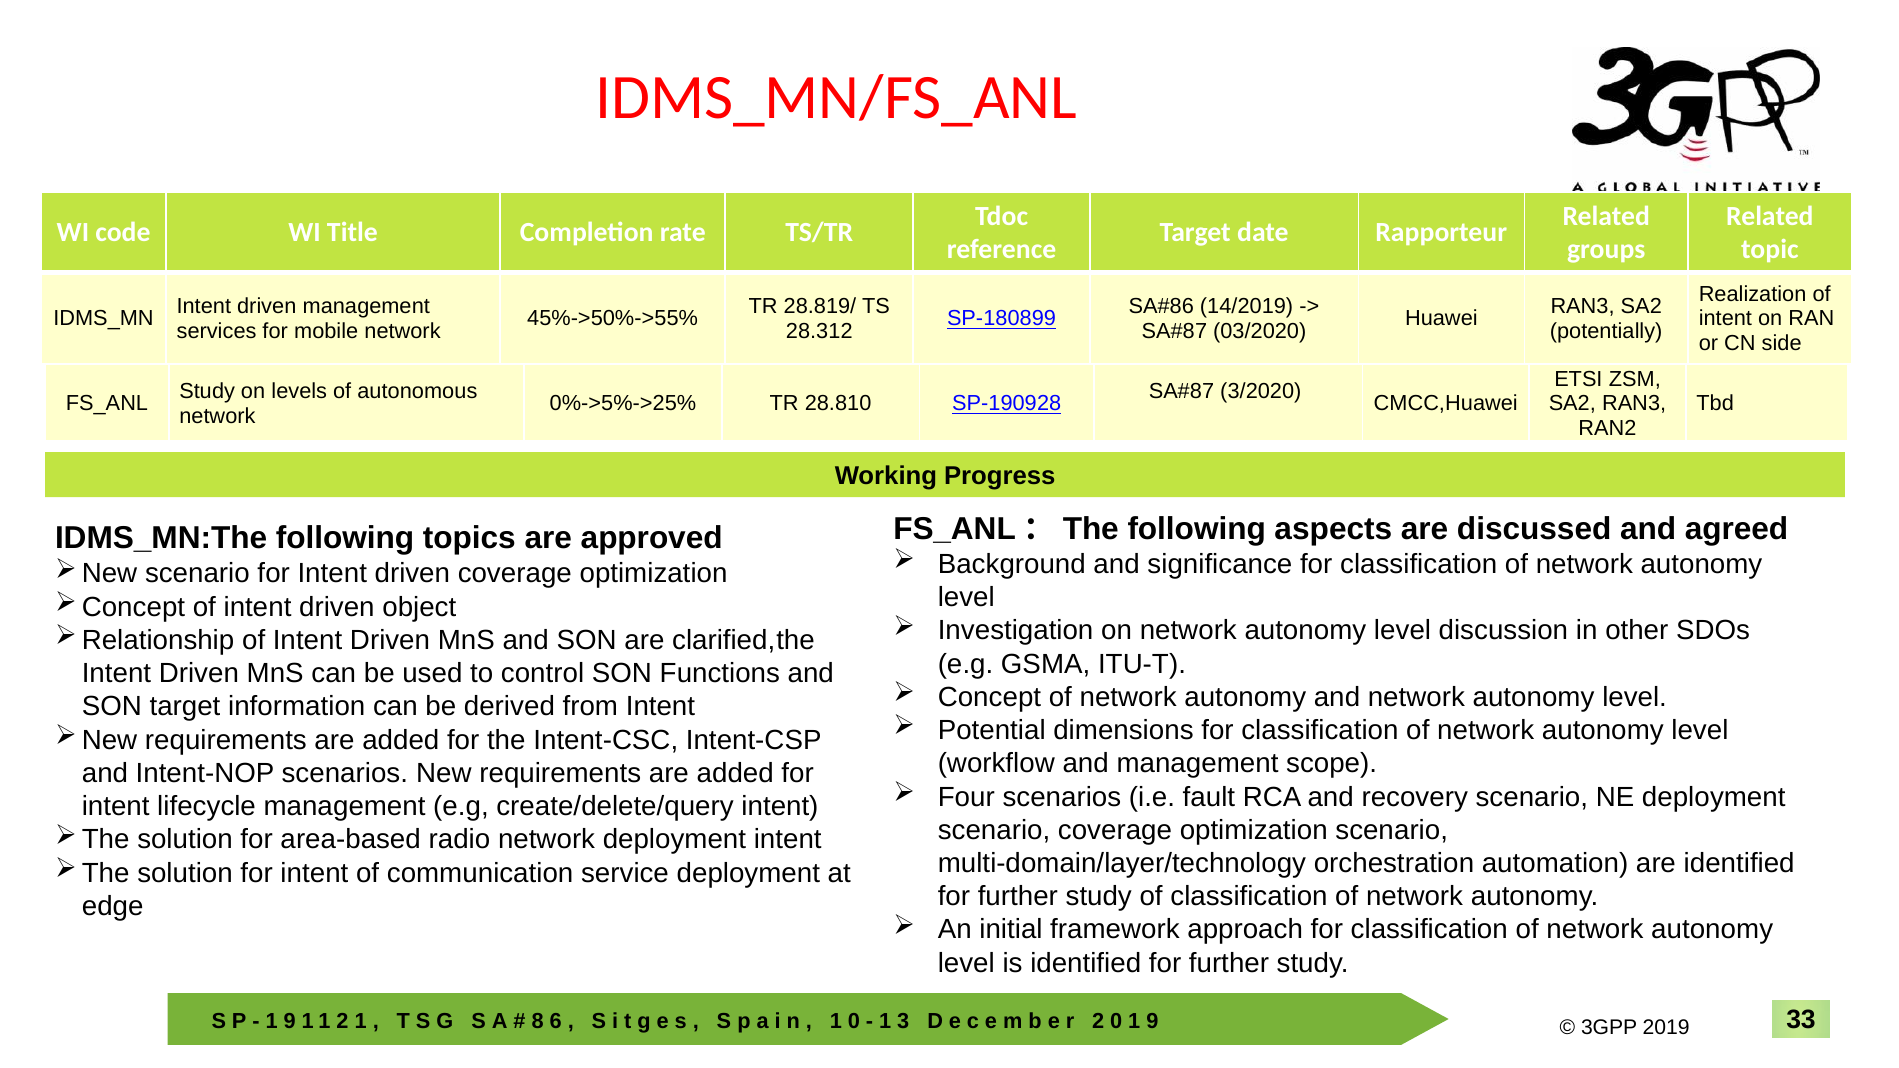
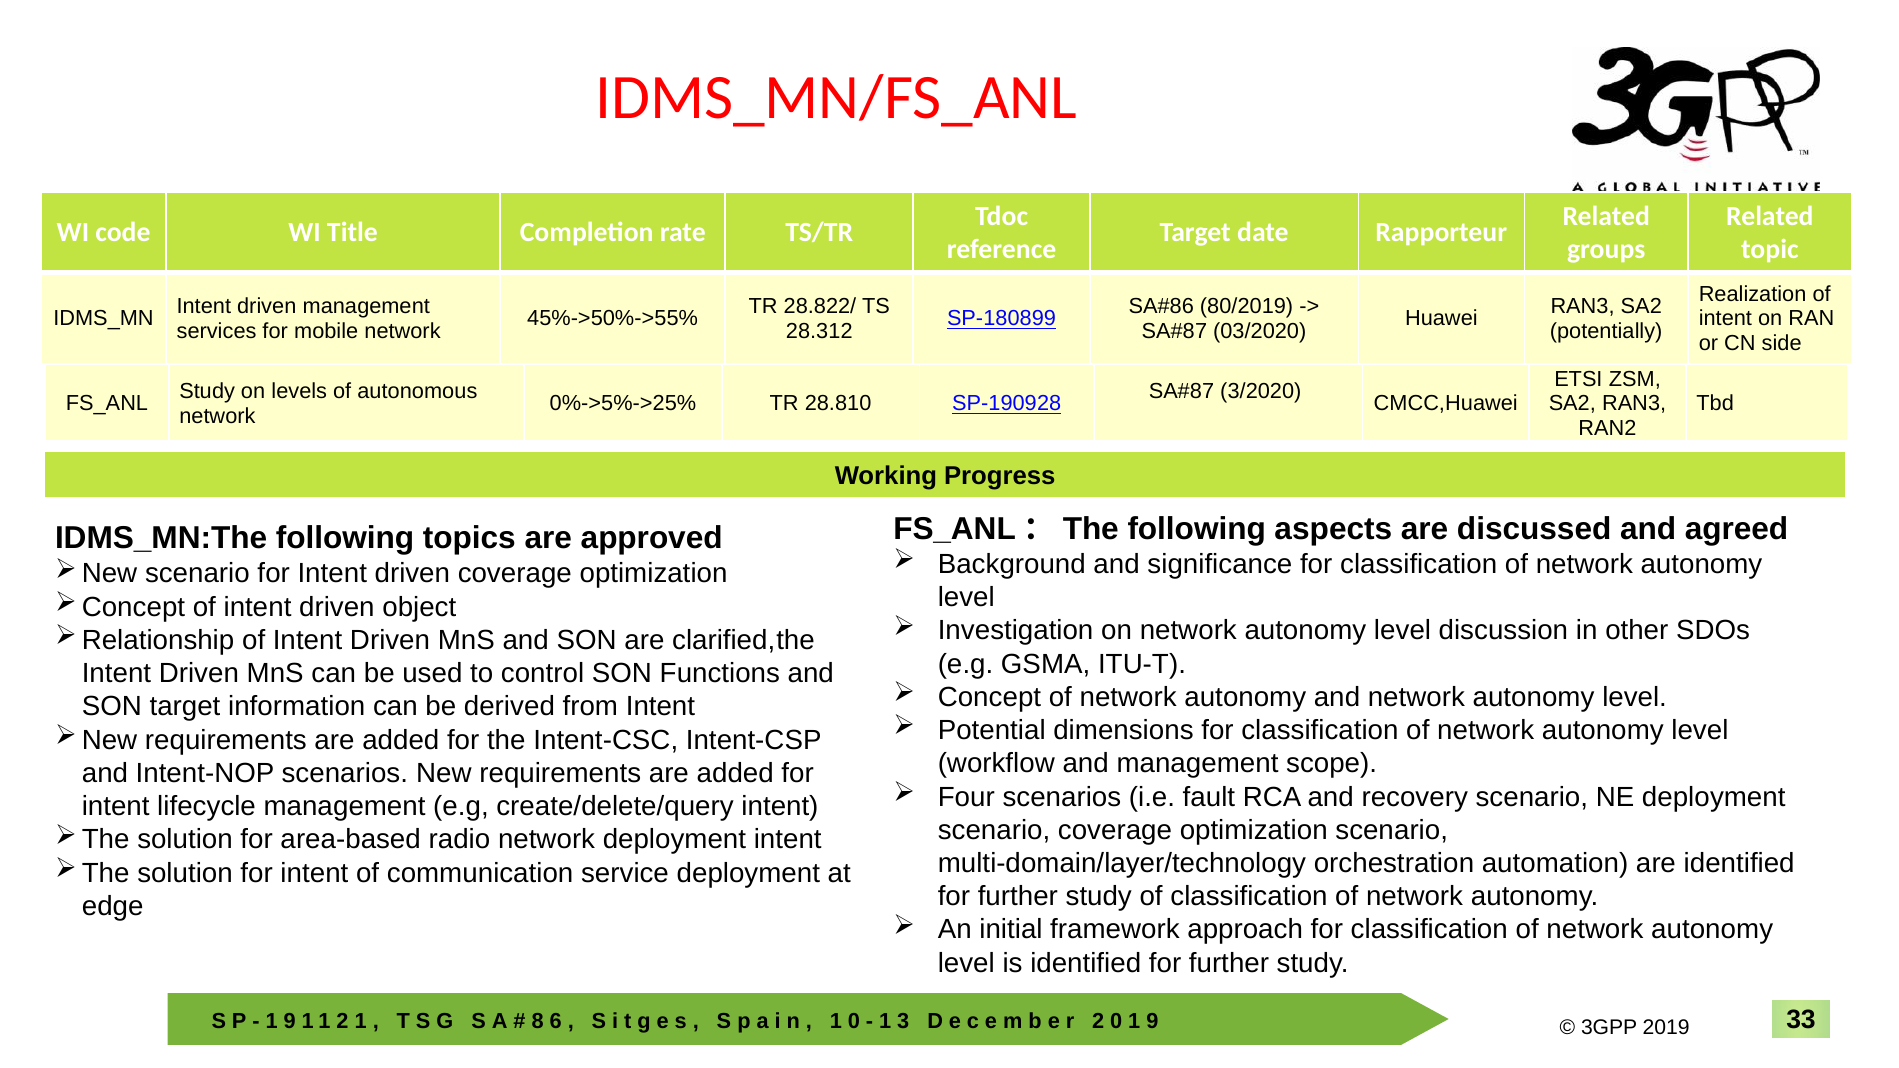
28.819/: 28.819/ -> 28.822/
14/2019: 14/2019 -> 80/2019
